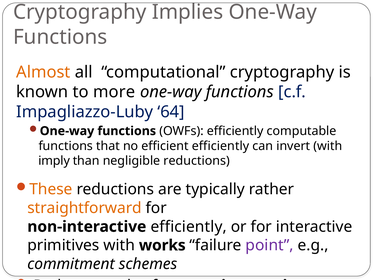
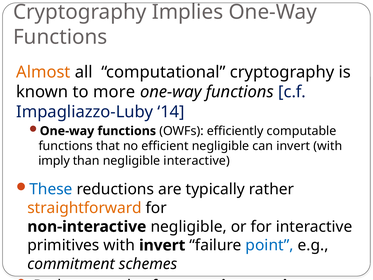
64: 64 -> 14
efficient efficiently: efficiently -> negligible
negligible reductions: reductions -> interactive
These colour: orange -> blue
non-interactive efficiently: efficiently -> negligible
with works: works -> invert
point colour: purple -> blue
